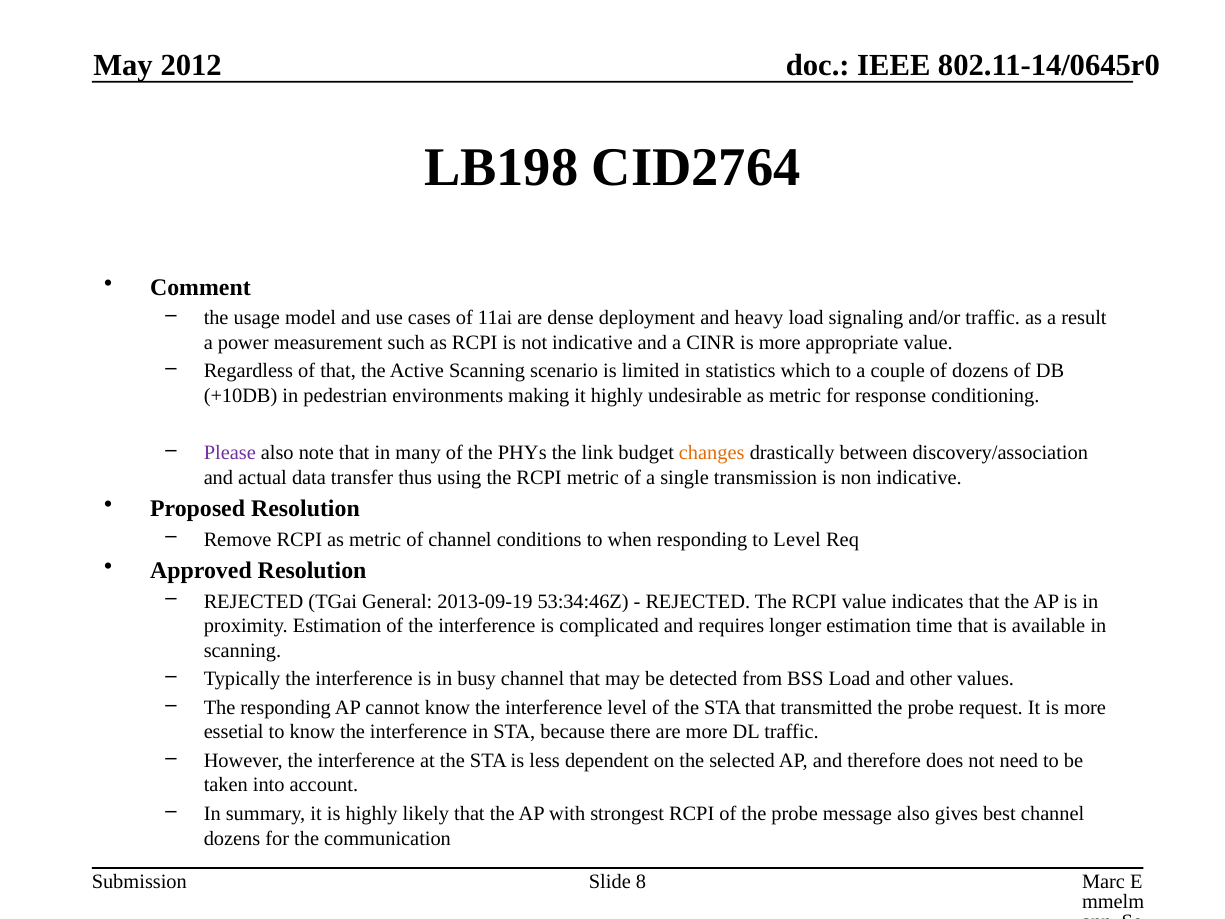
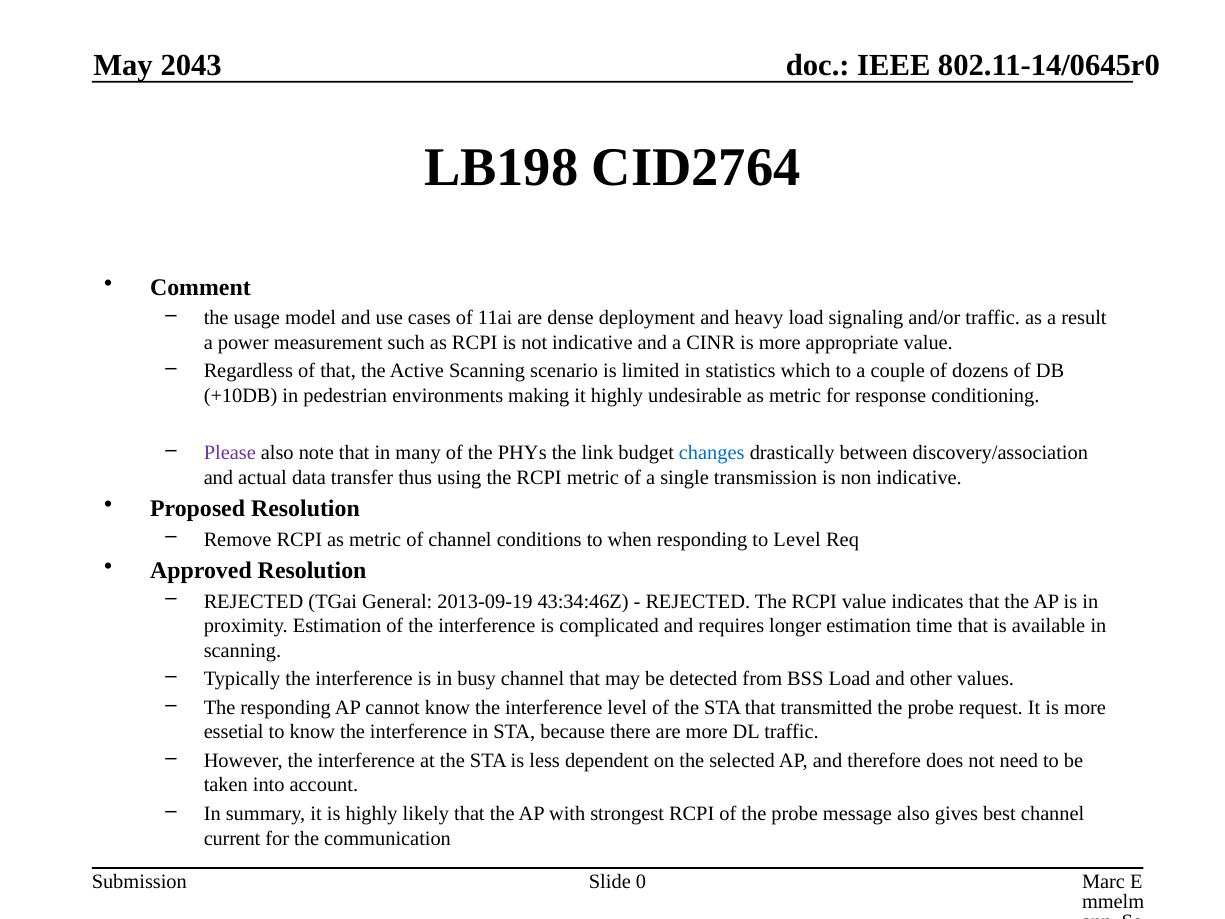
2012: 2012 -> 2043
changes colour: orange -> blue
53:34:46Z: 53:34:46Z -> 43:34:46Z
dozens at (232, 838): dozens -> current
8: 8 -> 0
